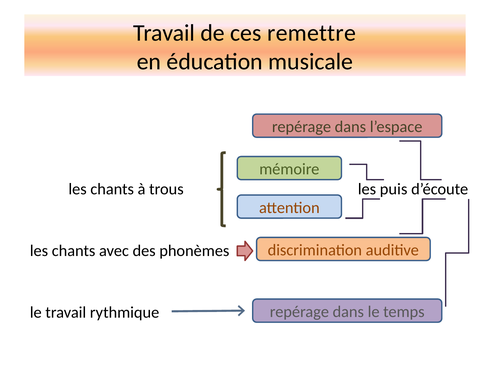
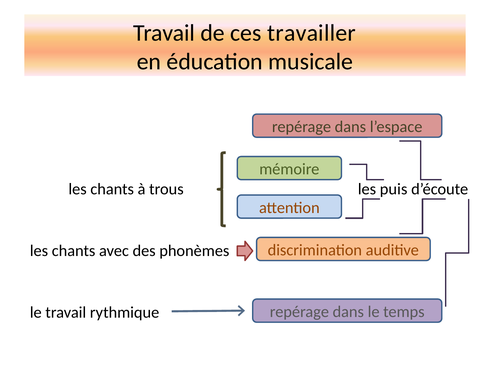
remettre: remettre -> travailler
